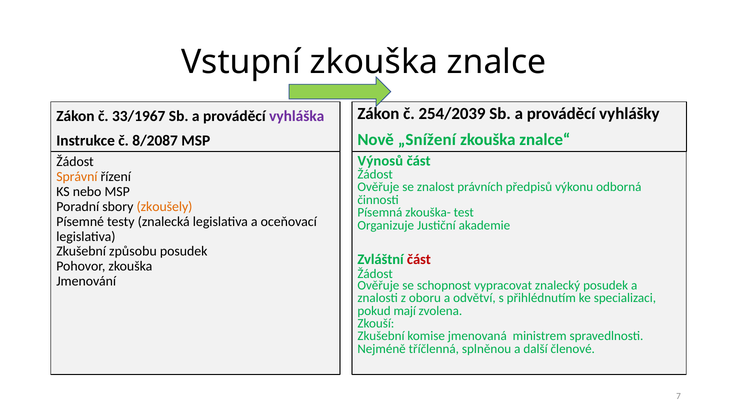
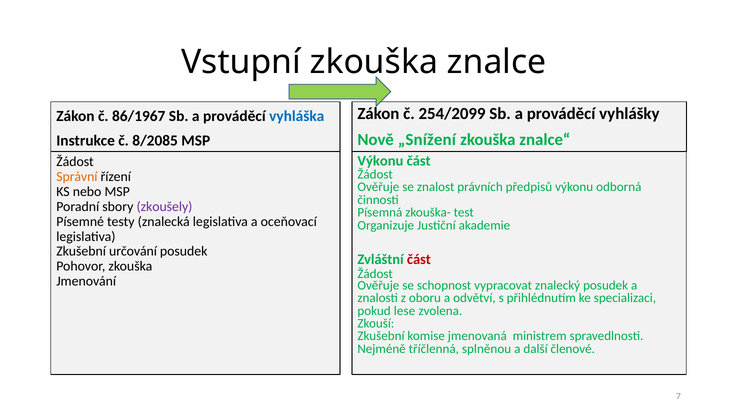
254/2039: 254/2039 -> 254/2099
33/1967: 33/1967 -> 86/1967
vyhláška colour: purple -> blue
8/2087: 8/2087 -> 8/2085
Výnosů at (380, 161): Výnosů -> Výkonu
zkoušely colour: orange -> purple
způsobu: způsobu -> určování
mají: mají -> lese
